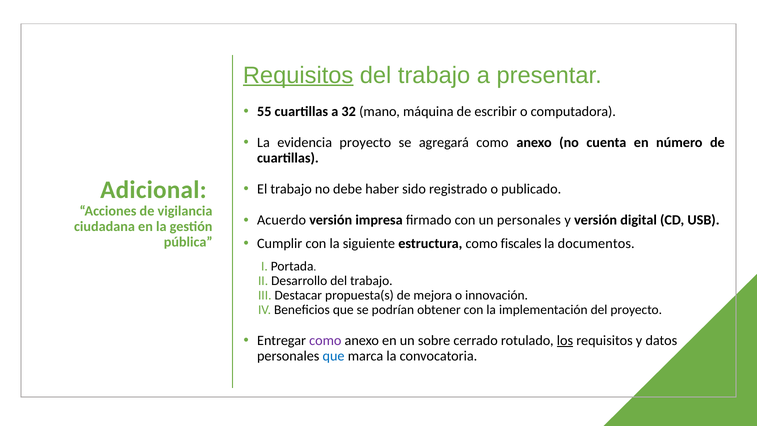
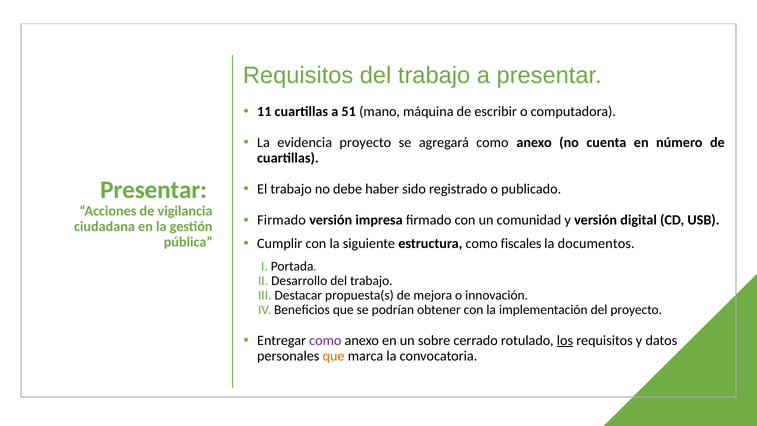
Requisitos at (298, 75) underline: present -> none
55: 55 -> 11
32: 32 -> 51
Adicional at (153, 190): Adicional -> Presentar
Acuerdo at (282, 220): Acuerdo -> Firmado
un personales: personales -> comunidad
que at (334, 356) colour: blue -> orange
